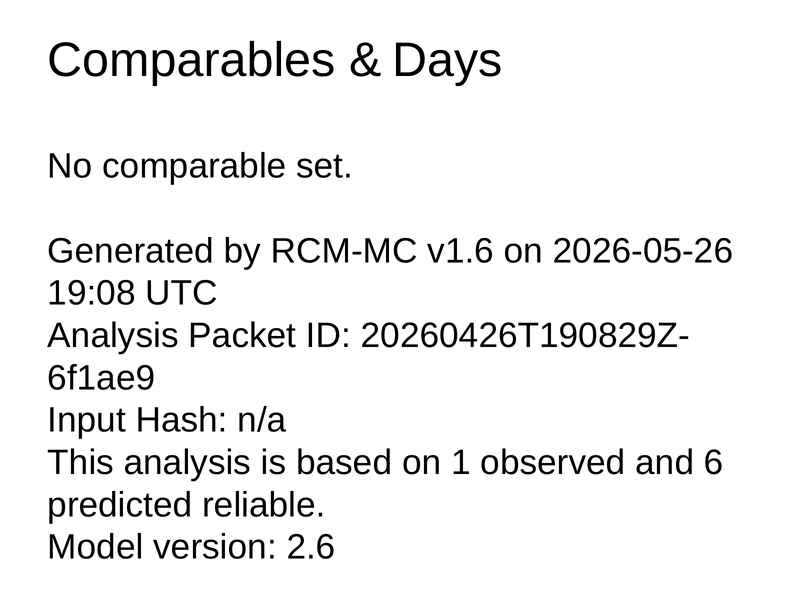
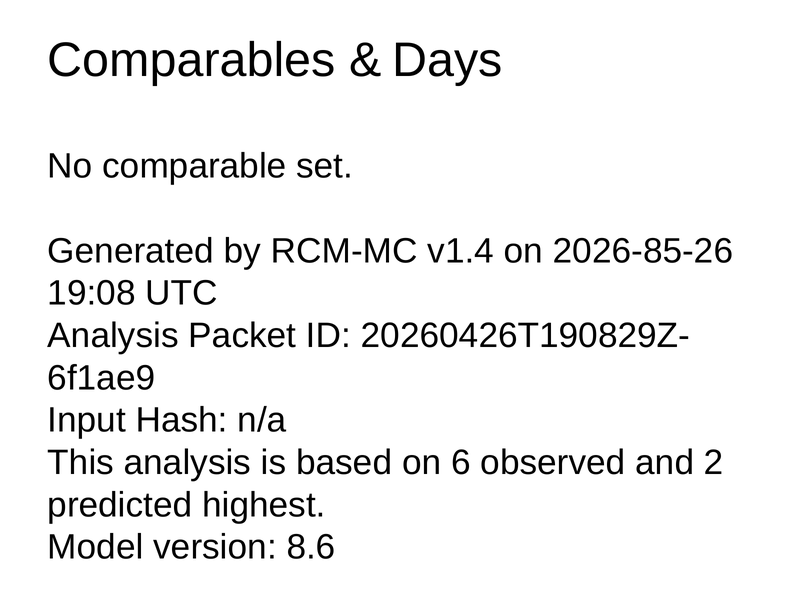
v1.6: v1.6 -> v1.4
2026-05-26: 2026-05-26 -> 2026-85-26
1: 1 -> 6
6: 6 -> 2
reliable: reliable -> highest
2.6: 2.6 -> 8.6
